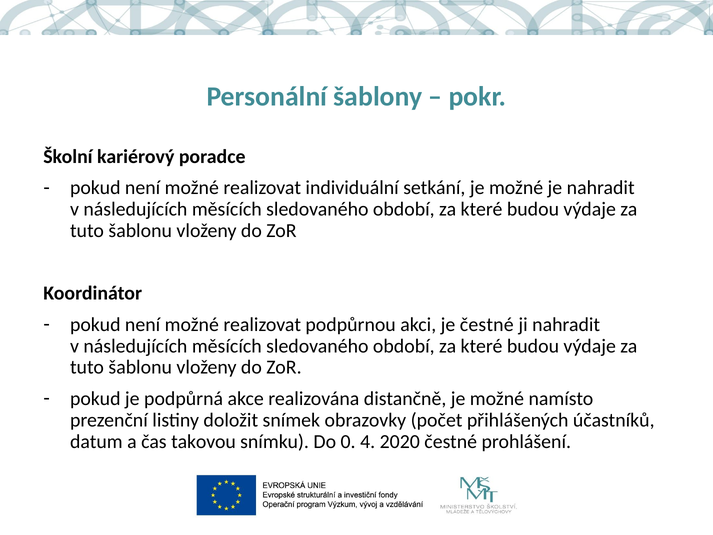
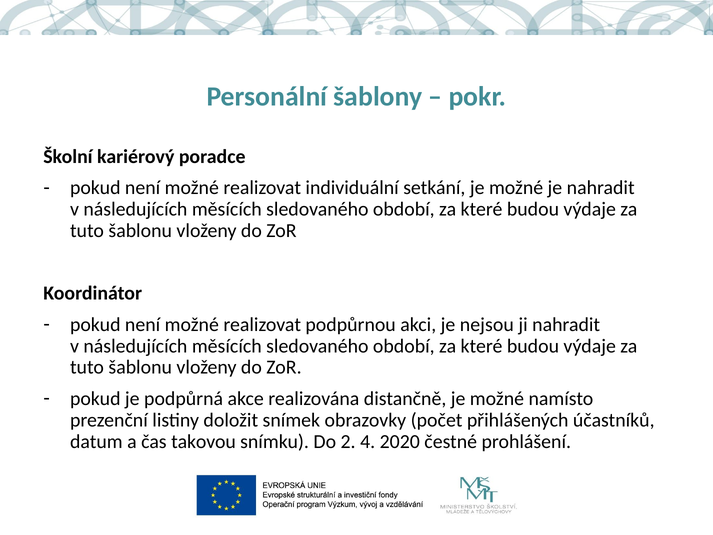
je čestné: čestné -> nejsou
0: 0 -> 2
